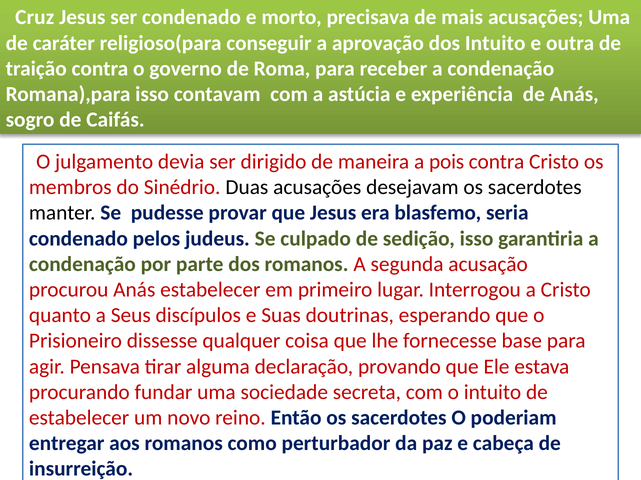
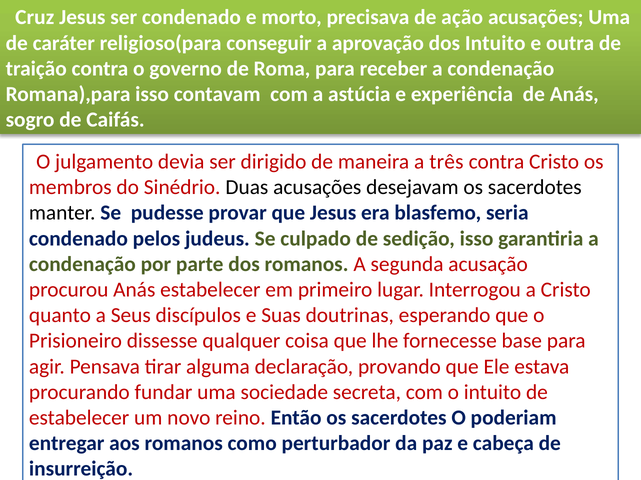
mais: mais -> ação
pois: pois -> três
